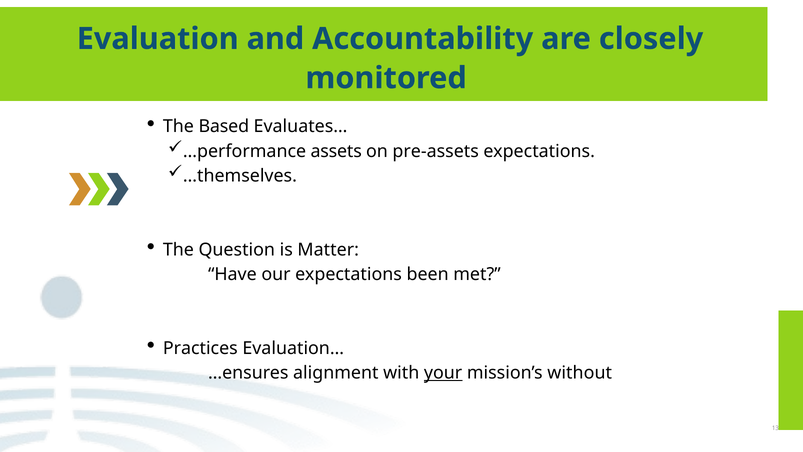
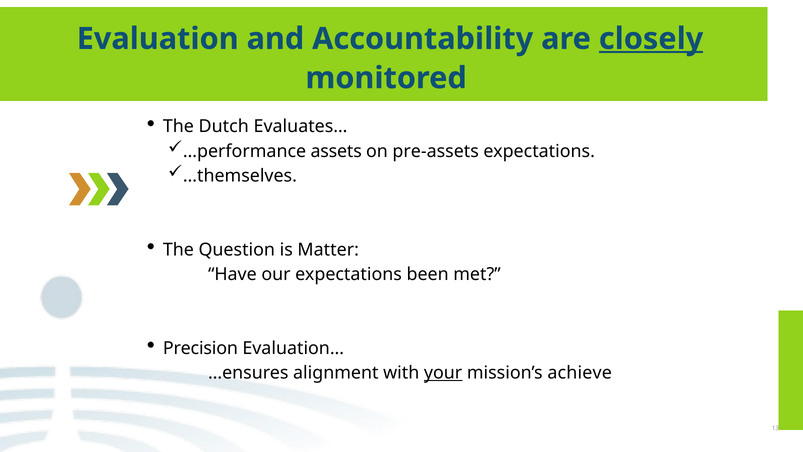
closely underline: none -> present
Based: Based -> Dutch
Practices: Practices -> Precision
without: without -> achieve
